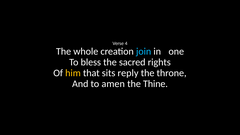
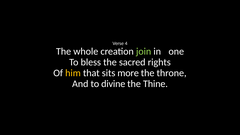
join colour: light blue -> light green
reply: reply -> more
amen: amen -> divine
